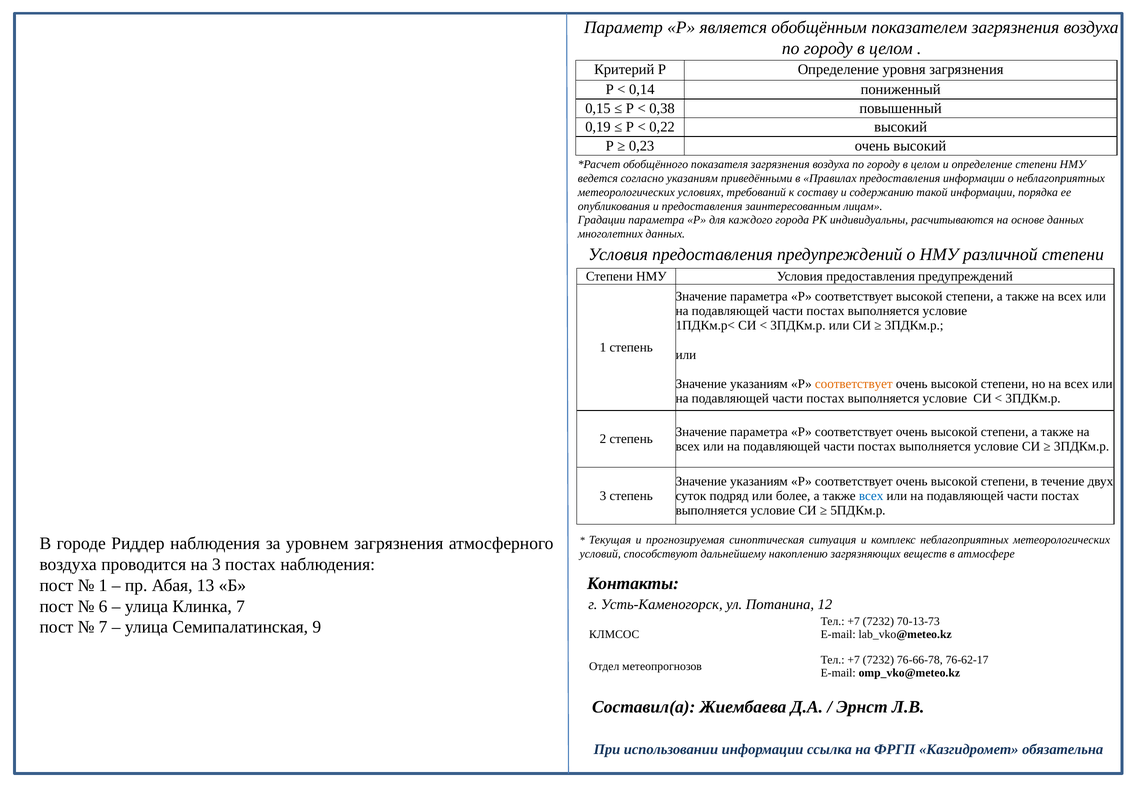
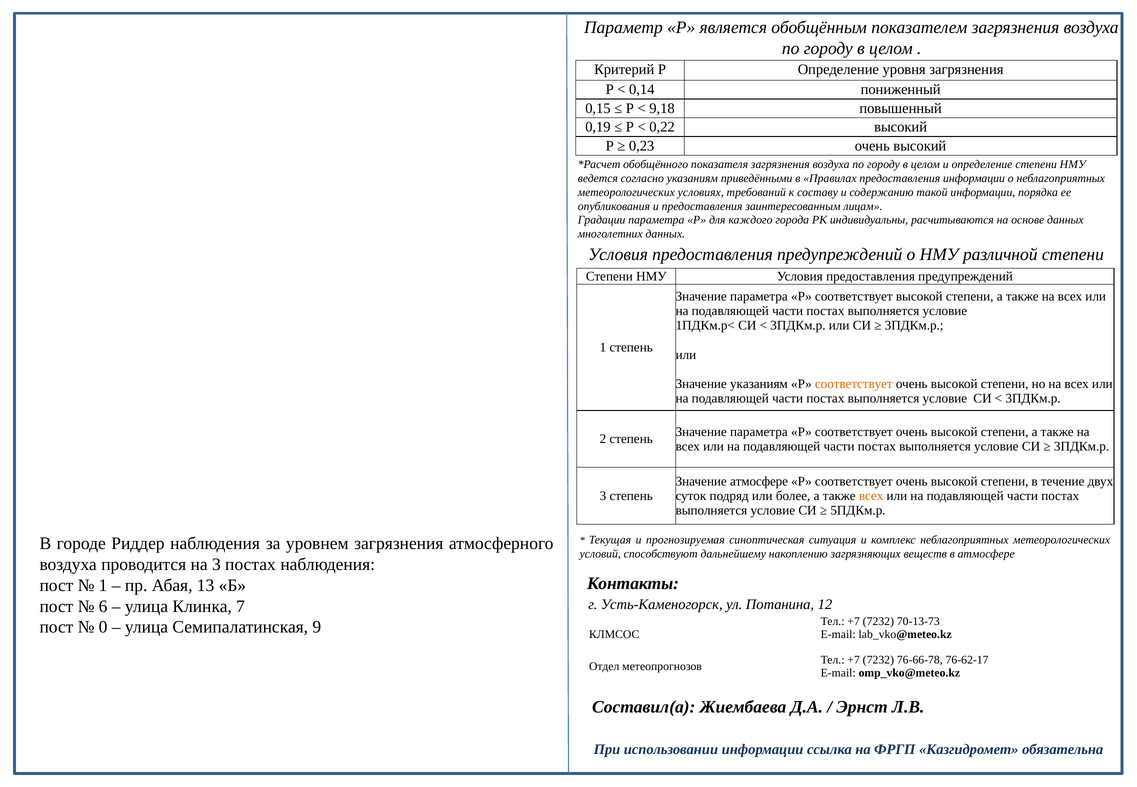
0,38: 0,38 -> 9,18
указаниям at (759, 481): указаниям -> атмосфере
всех at (871, 496) colour: blue -> orange
7 at (103, 627): 7 -> 0
